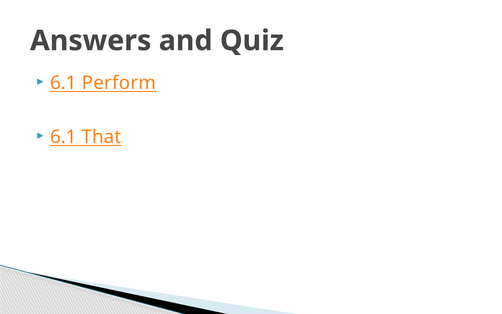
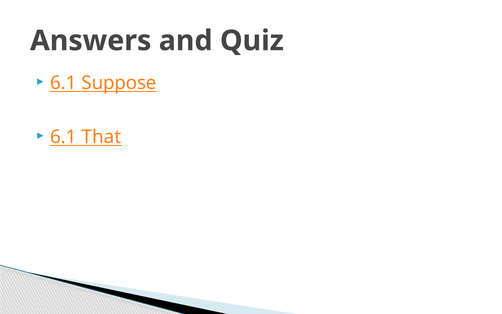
Perform: Perform -> Suppose
